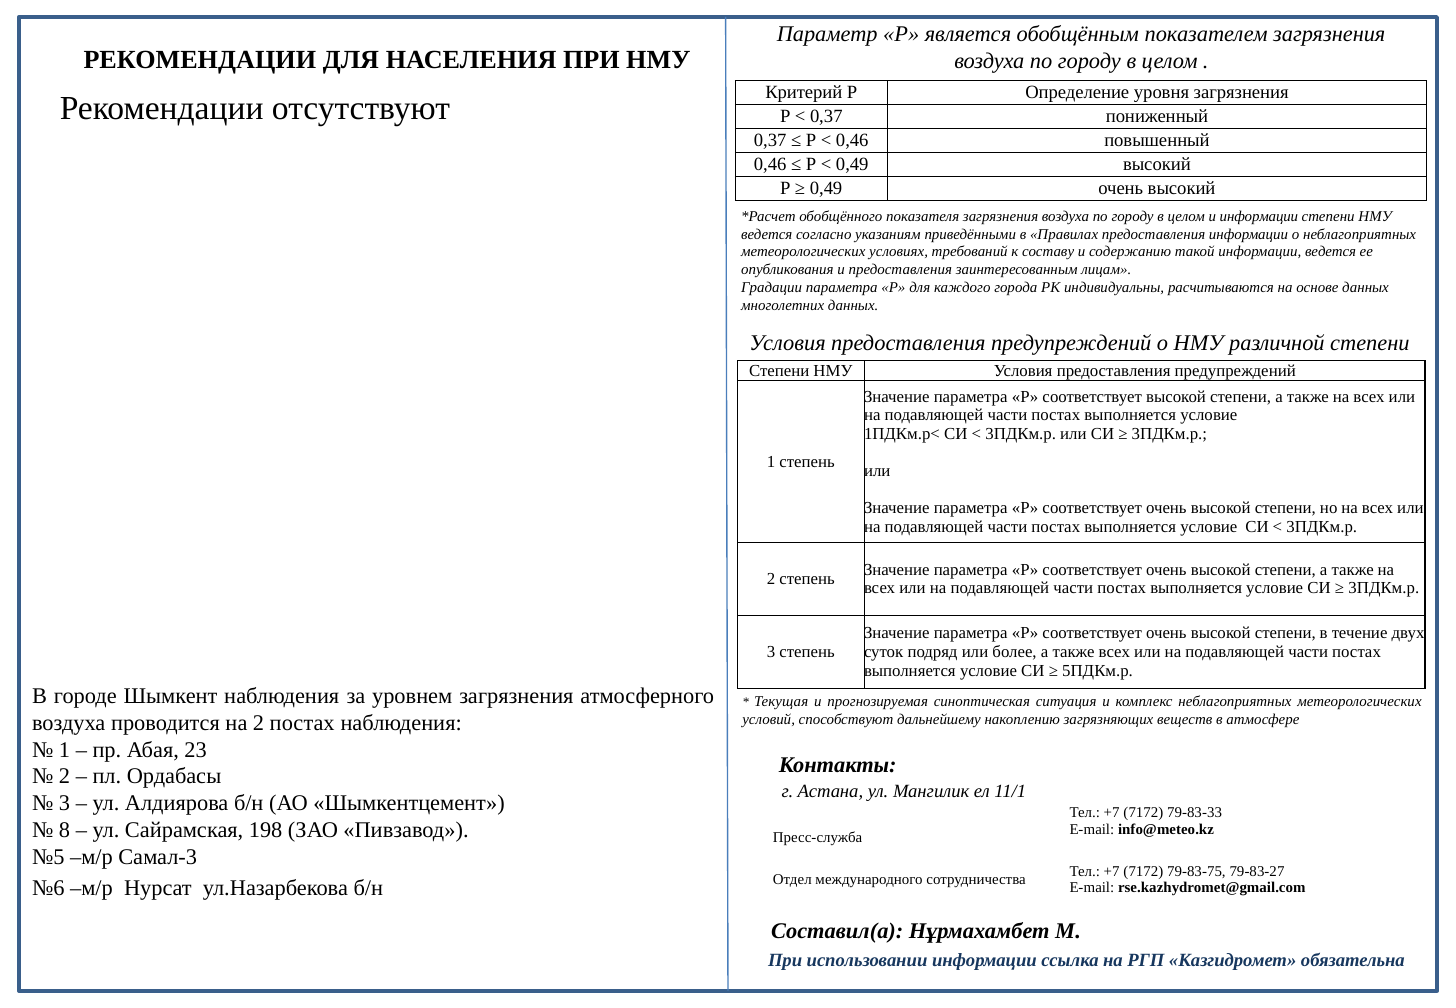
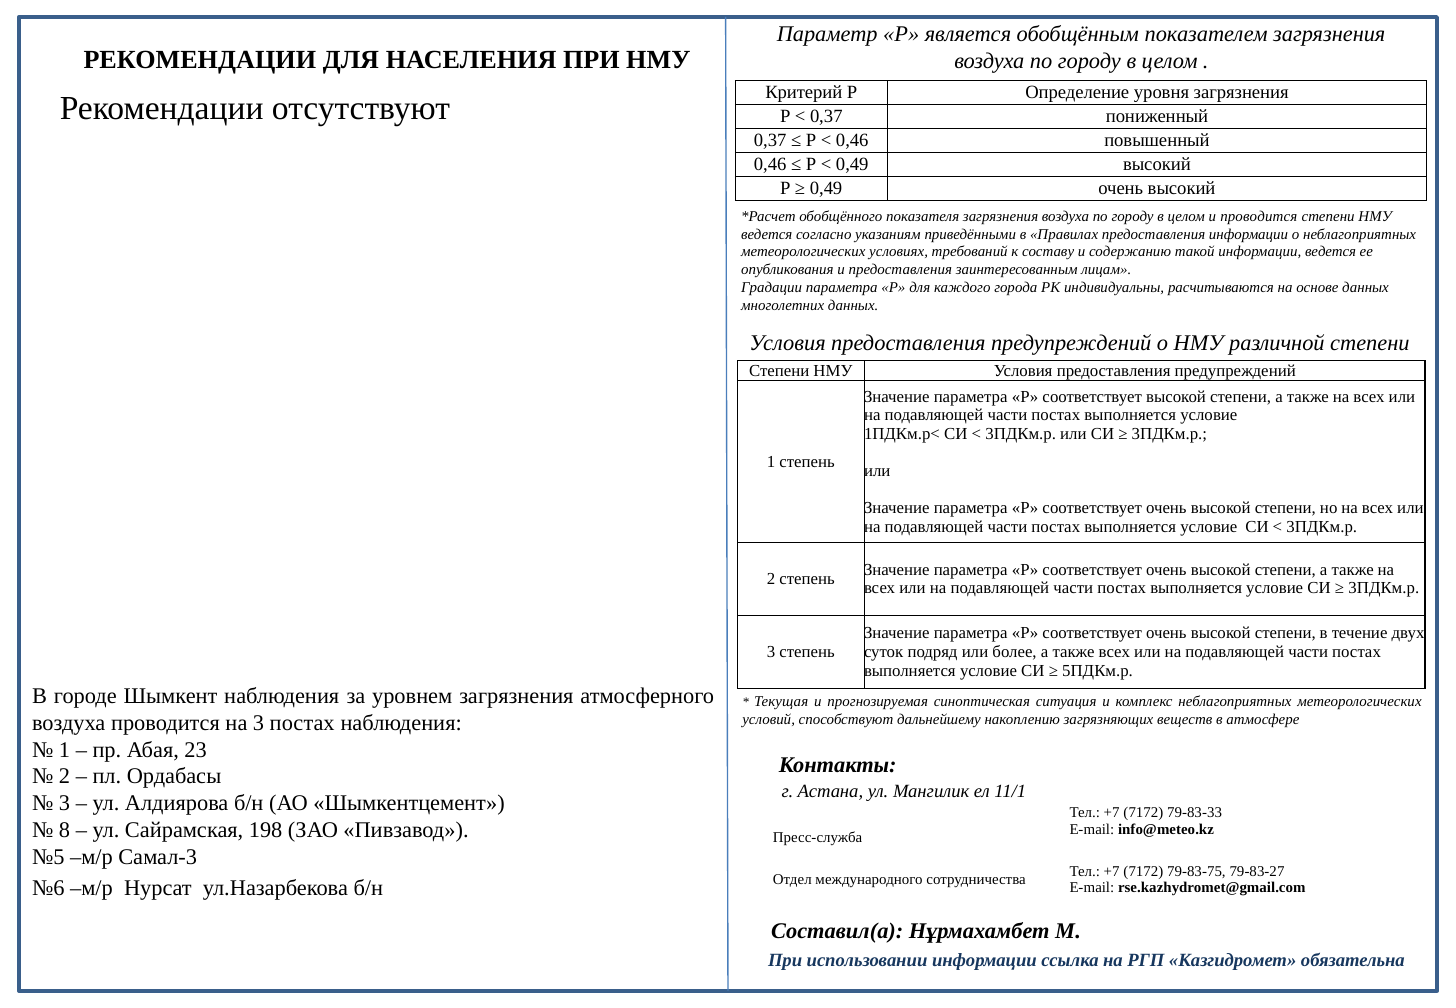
и информации: информации -> проводится
на 2: 2 -> 3
